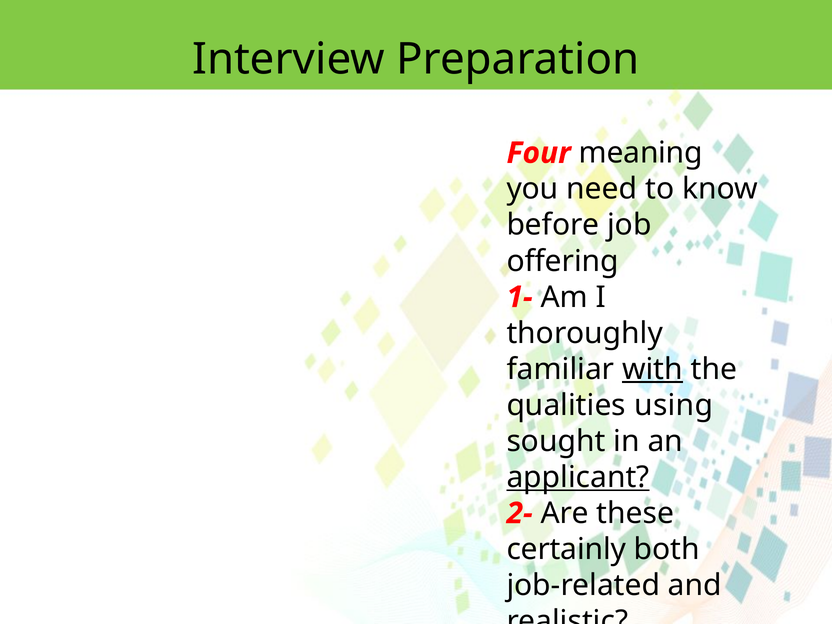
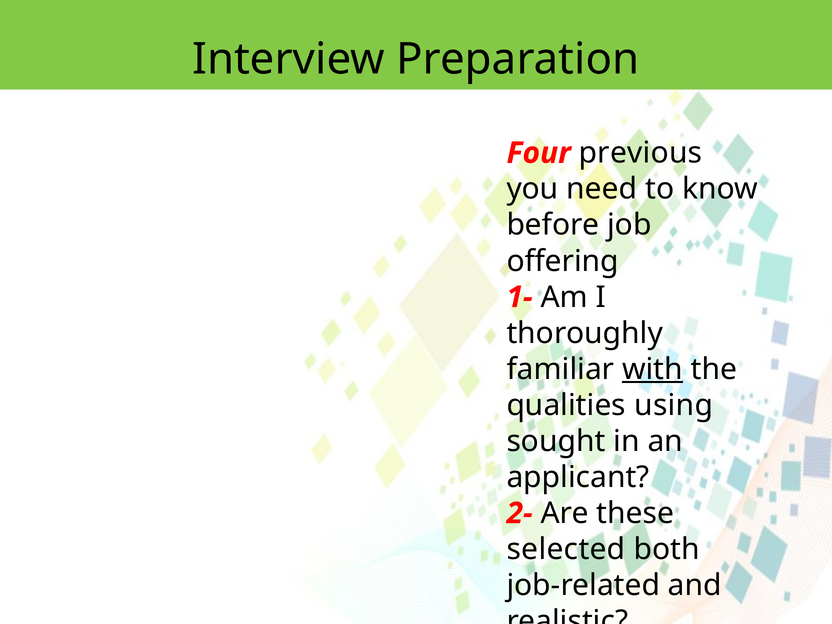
meaning: meaning -> previous
applicant underline: present -> none
certainly: certainly -> selected
